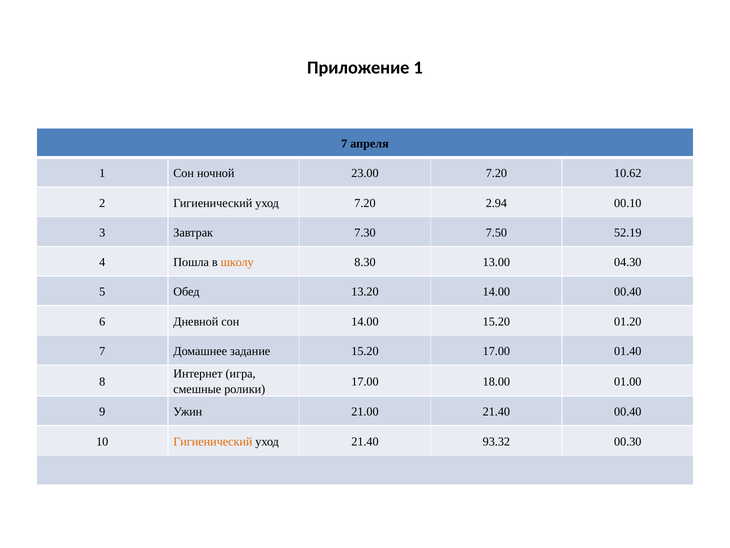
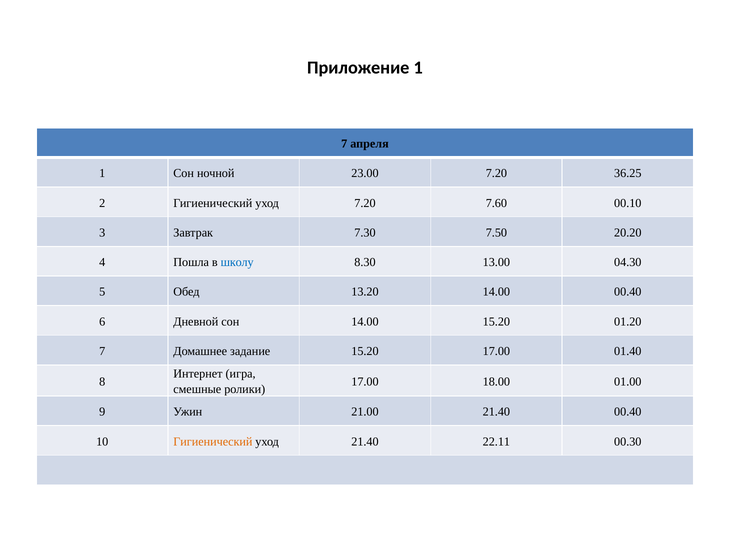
10.62: 10.62 -> 36.25
2.94: 2.94 -> 7.60
52.19: 52.19 -> 20.20
школу colour: orange -> blue
93.32: 93.32 -> 22.11
